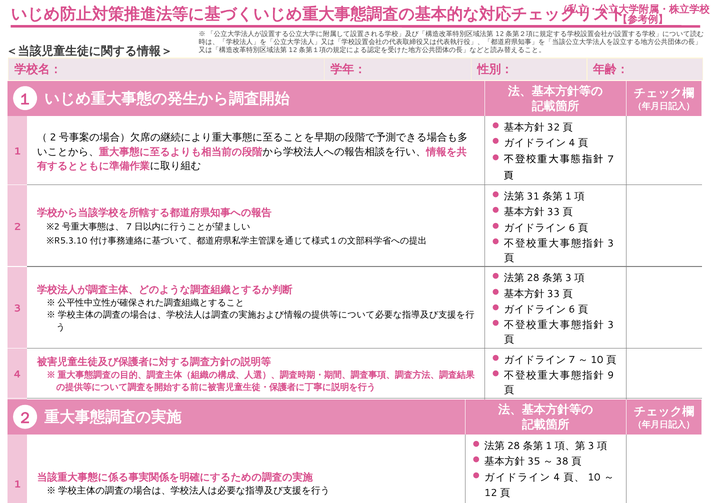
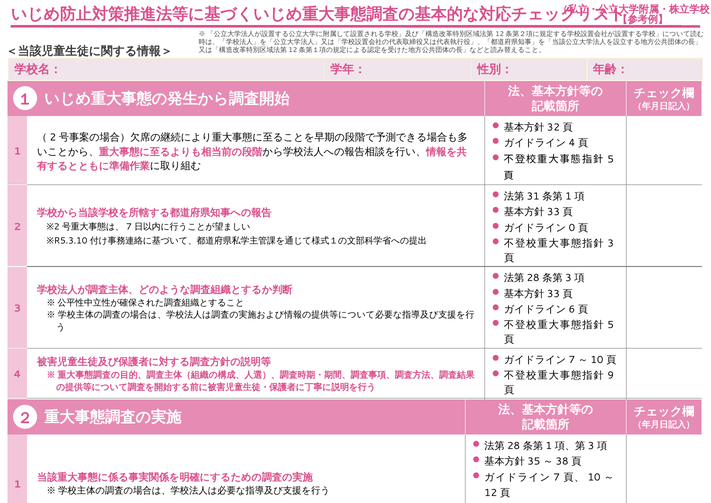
7 at (611, 160): 7 -> 5
6 at (572, 228): 6 -> 0
3 at (611, 325): 3 -> 5
4 at (557, 477): 4 -> 7
